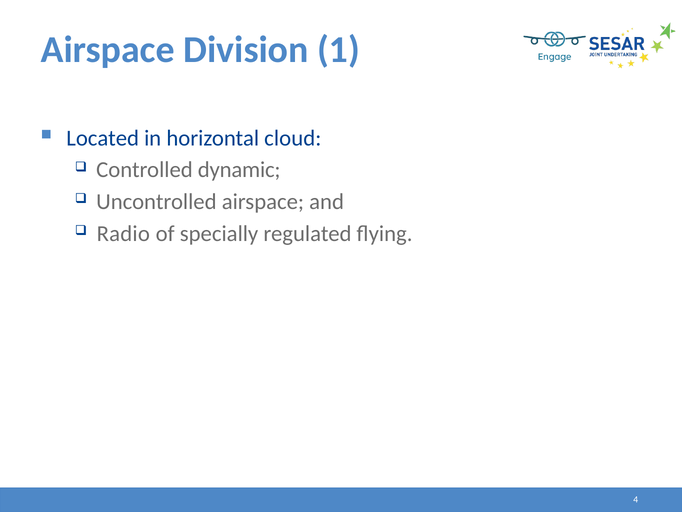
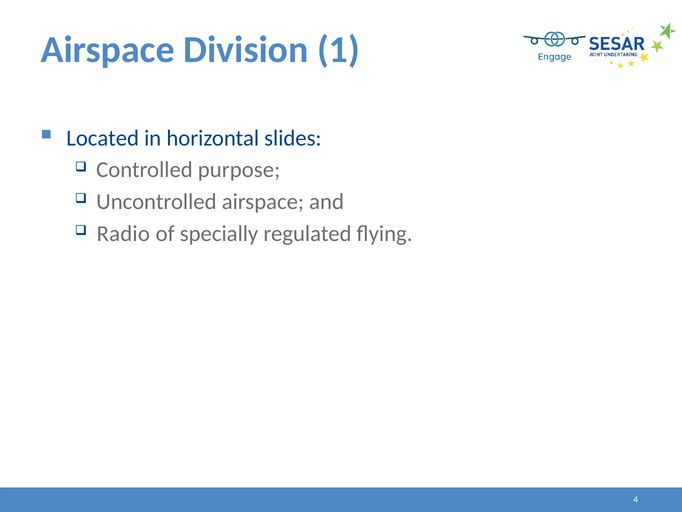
cloud: cloud -> slides
dynamic: dynamic -> purpose
